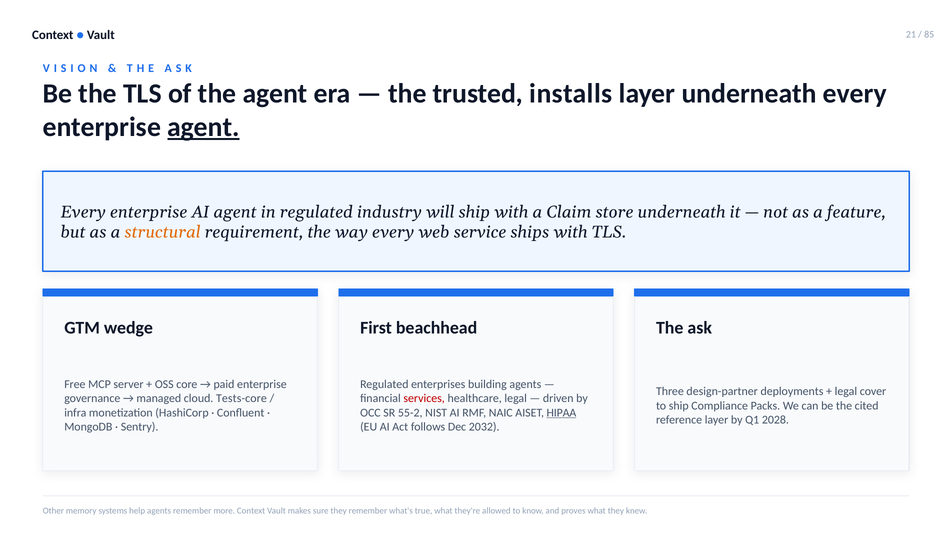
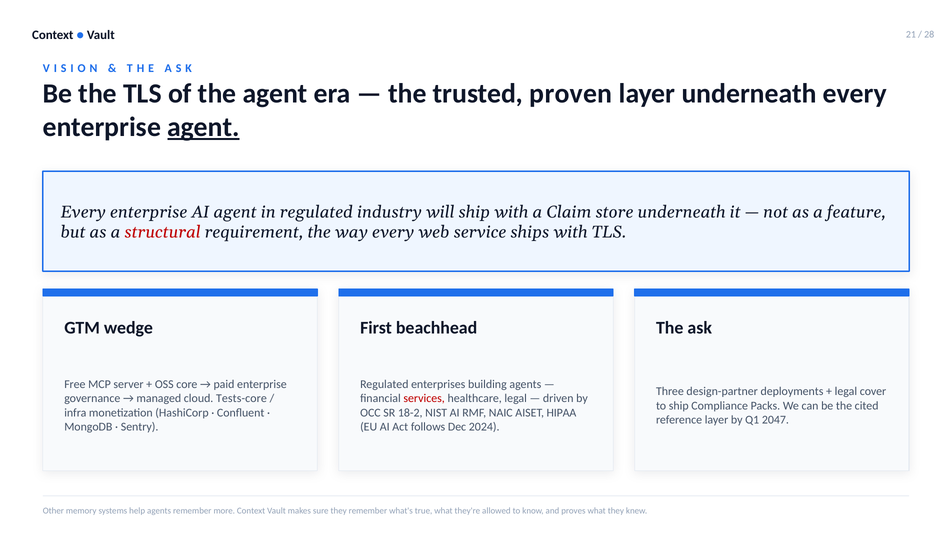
85: 85 -> 28
installs: installs -> proven
structural colour: orange -> red
55-2: 55-2 -> 18-2
HIPAA underline: present -> none
2028: 2028 -> 2047
2032: 2032 -> 2024
